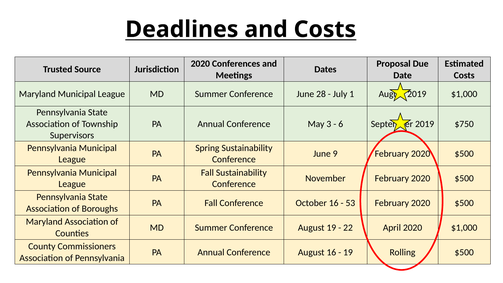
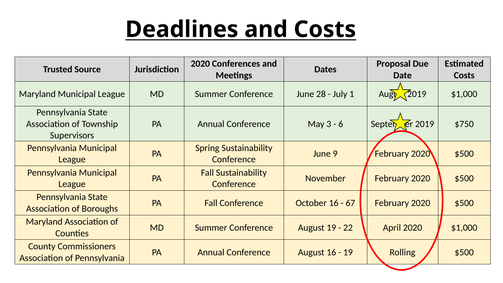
53: 53 -> 67
